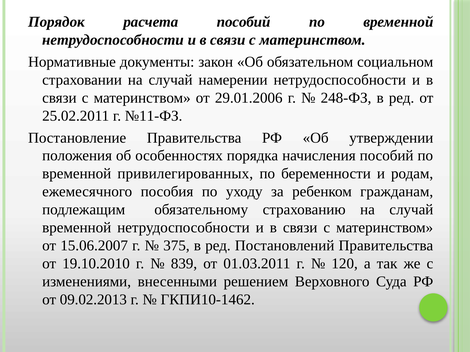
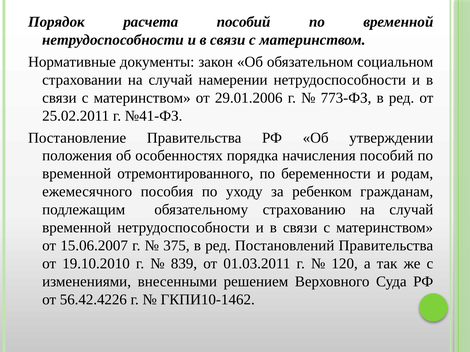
248-ФЗ: 248-ФЗ -> 773-ФЗ
№11-ФЗ: №11-ФЗ -> №41-ФЗ
привилегированных: привилегированных -> отремонтированного
09.02.2013: 09.02.2013 -> 56.42.4226
